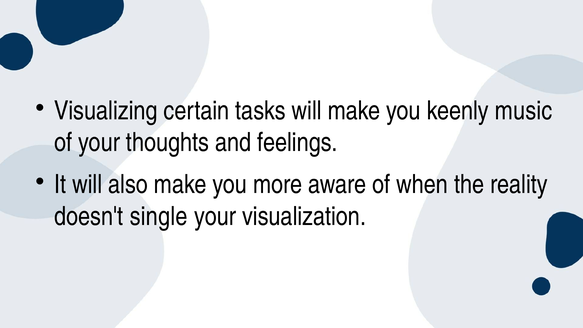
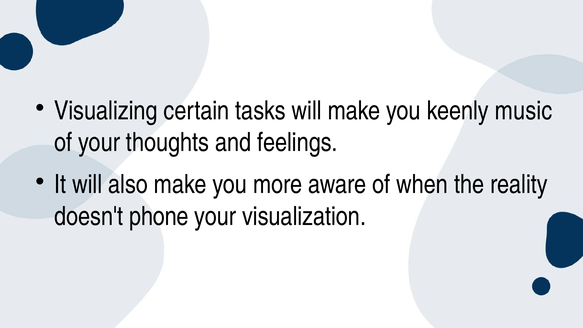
single: single -> phone
